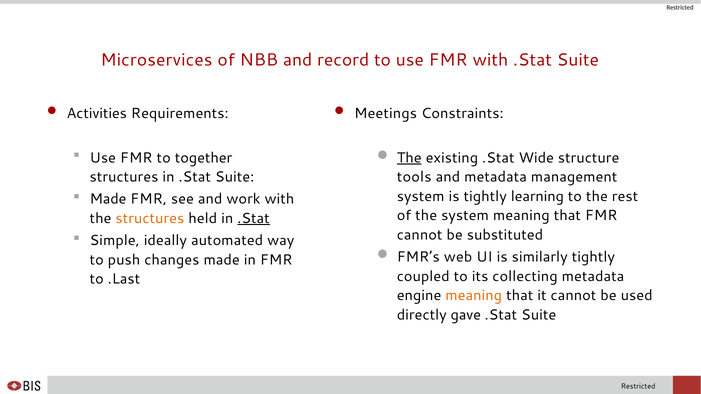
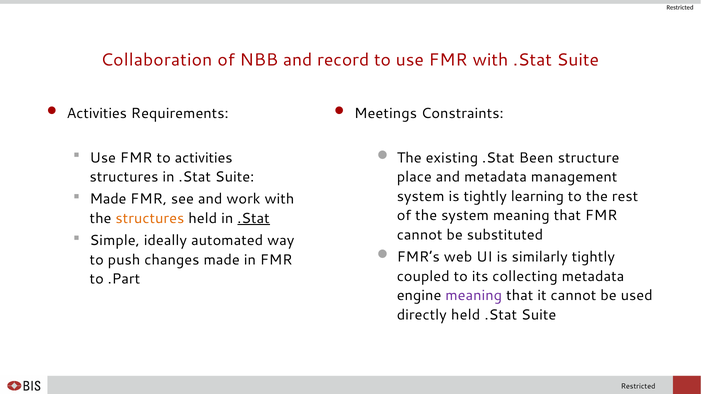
Microservices: Microservices -> Collaboration
to together: together -> activities
The at (409, 158) underline: present -> none
Wide: Wide -> Been
tools: tools -> place
.Last: .Last -> .Part
meaning at (474, 296) colour: orange -> purple
directly gave: gave -> held
